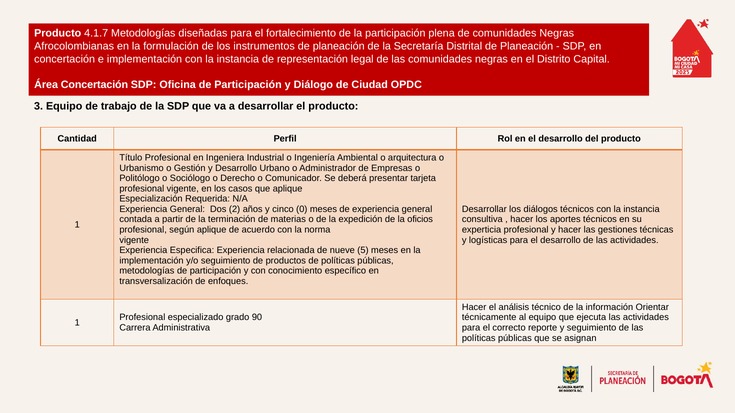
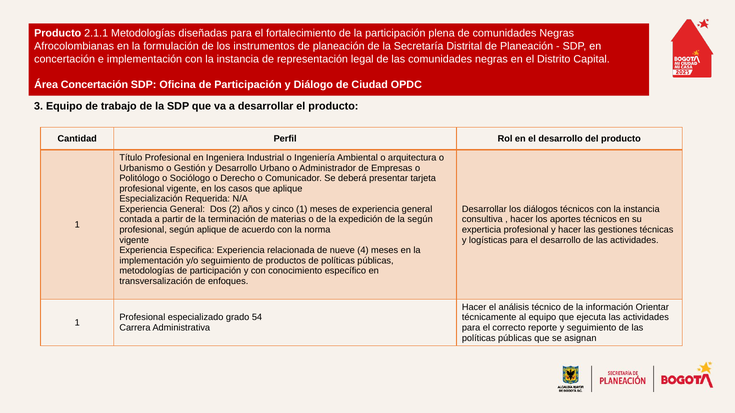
4.1.7: 4.1.7 -> 2.1.1
cinco 0: 0 -> 1
la oficios: oficios -> según
5: 5 -> 4
90: 90 -> 54
